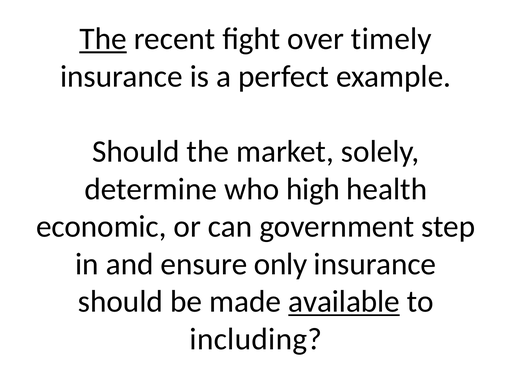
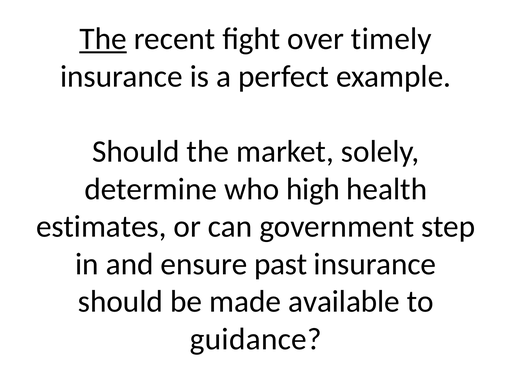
economic: economic -> estimates
only: only -> past
available underline: present -> none
including: including -> guidance
